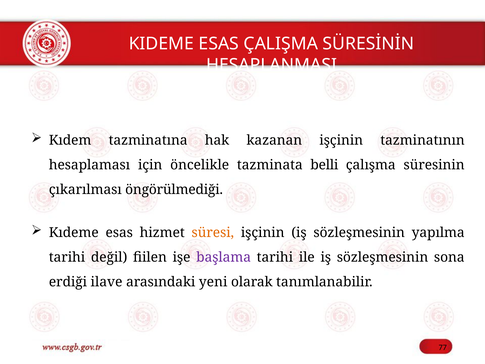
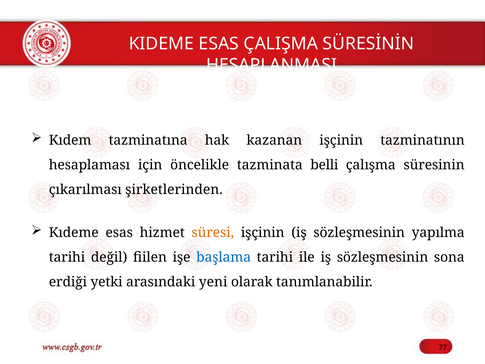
öngörülmediği: öngörülmediği -> şirketlerinden
başlama colour: purple -> blue
ilave: ilave -> yetki
